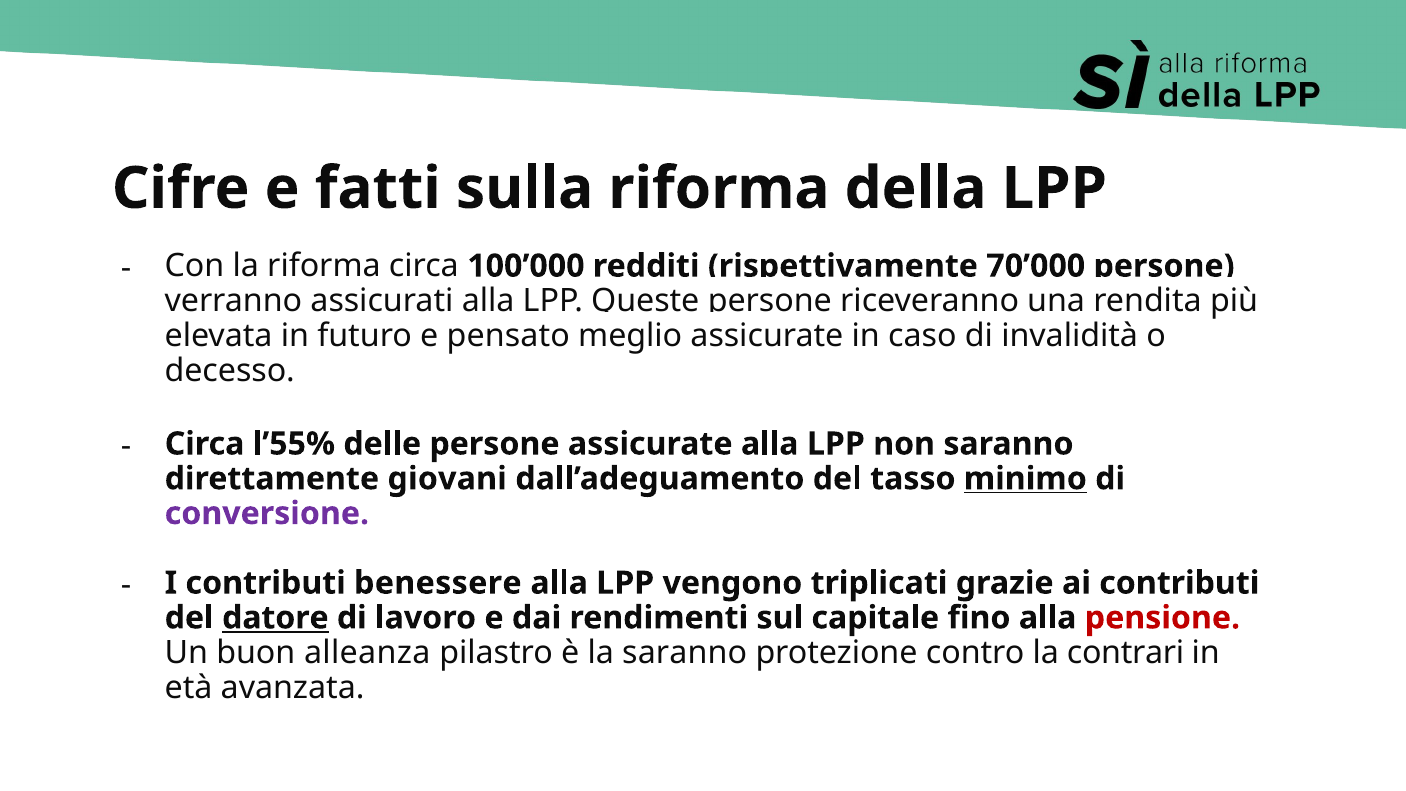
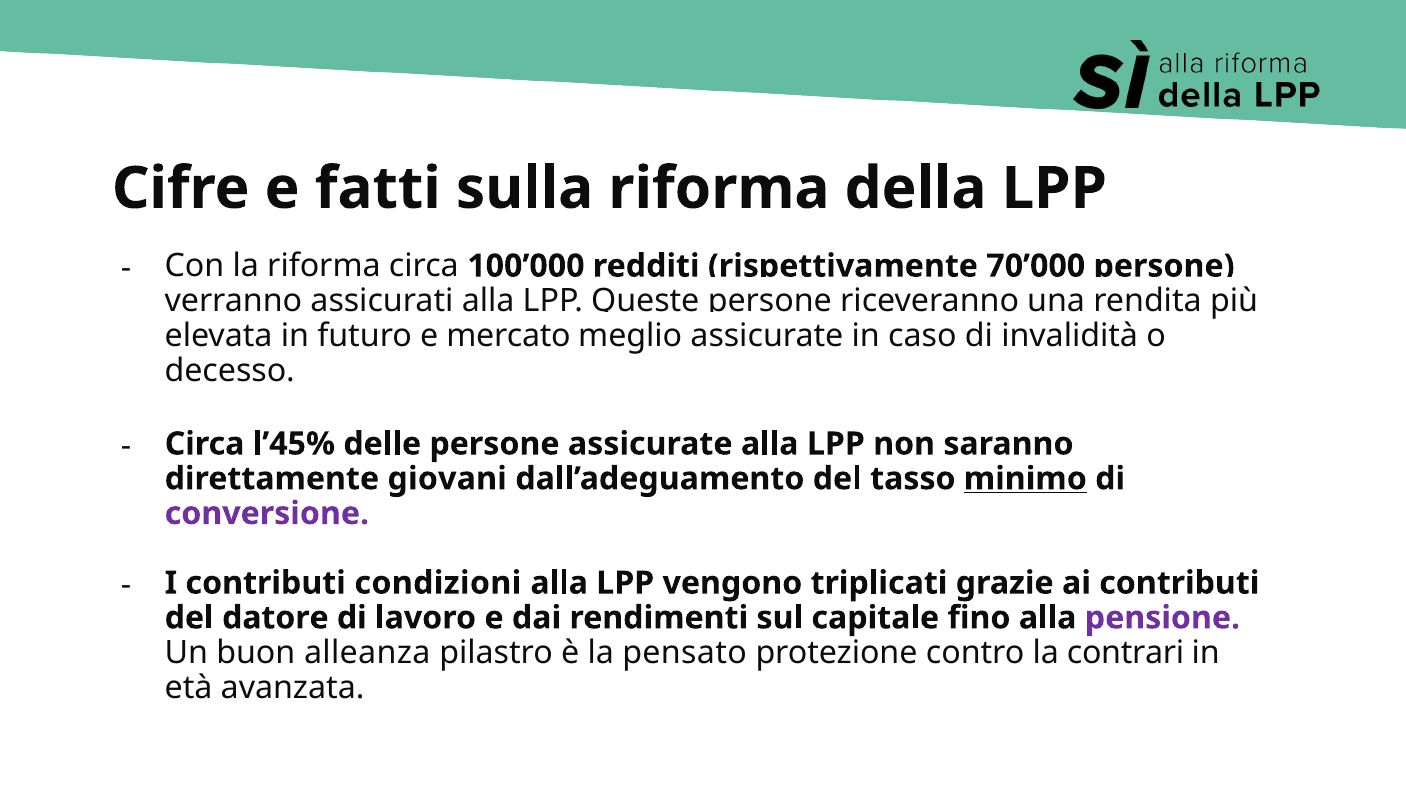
pensato: pensato -> mercato
l’55%: l’55% -> l’45%
benessere: benessere -> condizioni
datore underline: present -> none
pensione colour: red -> purple
la saranno: saranno -> pensato
